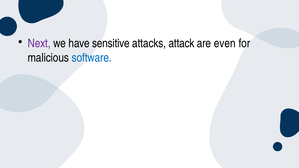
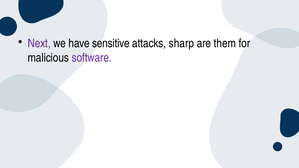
attack: attack -> sharp
even: even -> them
software colour: blue -> purple
